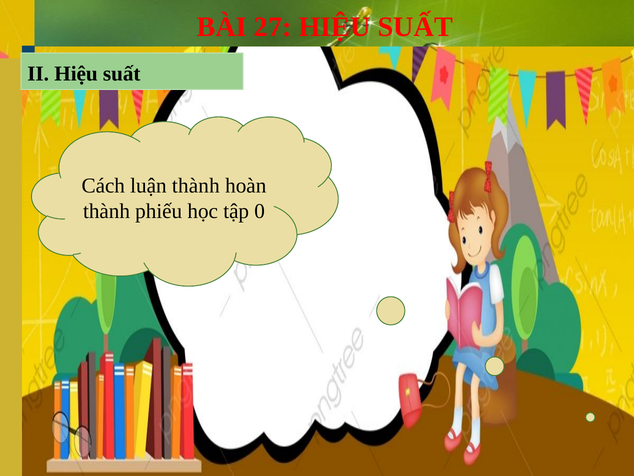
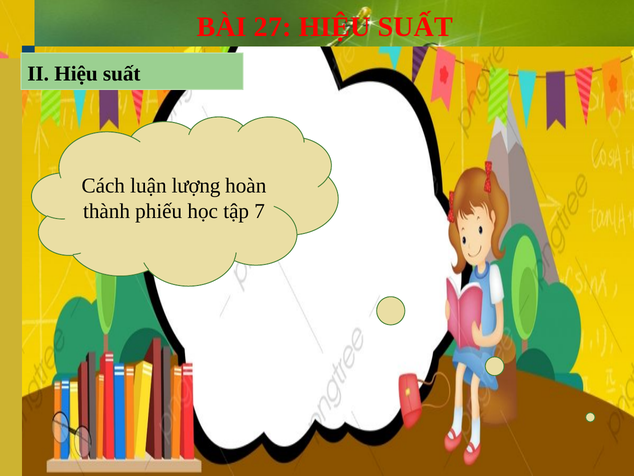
luận thành: thành -> lượng
0: 0 -> 7
